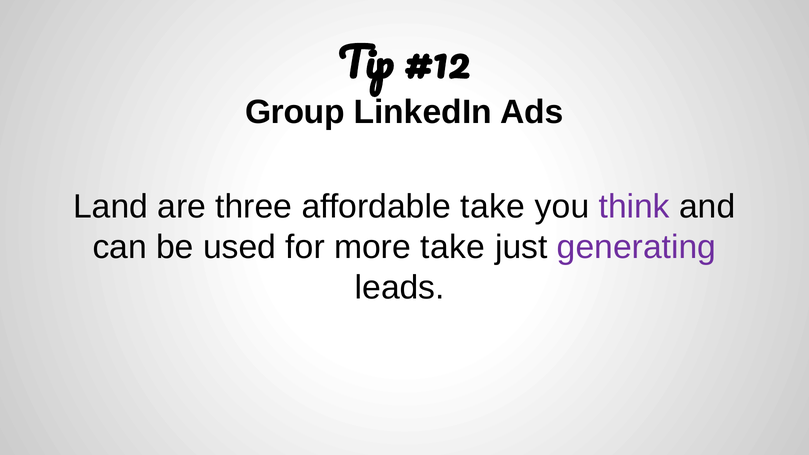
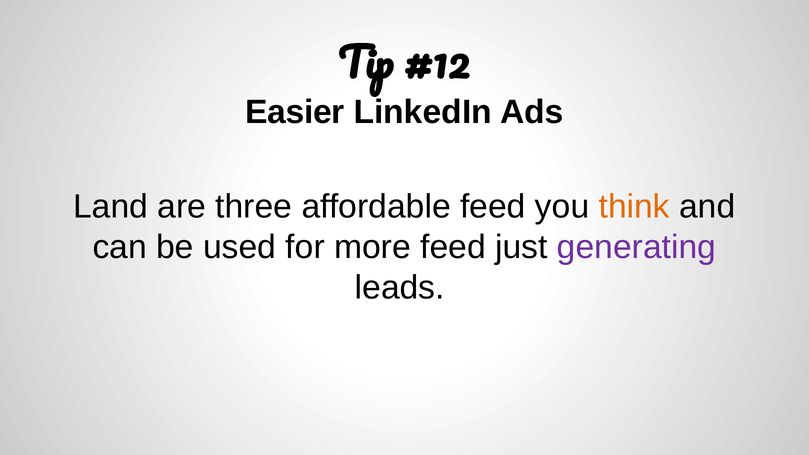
Group: Group -> Easier
affordable take: take -> feed
think colour: purple -> orange
more take: take -> feed
